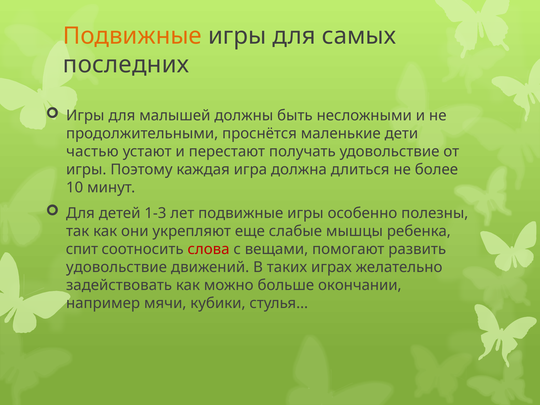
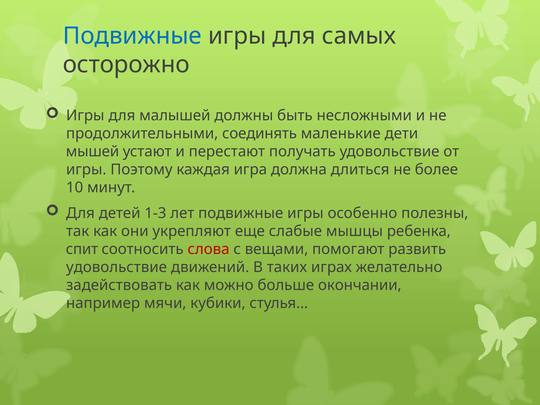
Подвижные at (132, 36) colour: orange -> blue
последних: последних -> осторожно
проснётся: проснётся -> соединять
частью: частью -> мышей
